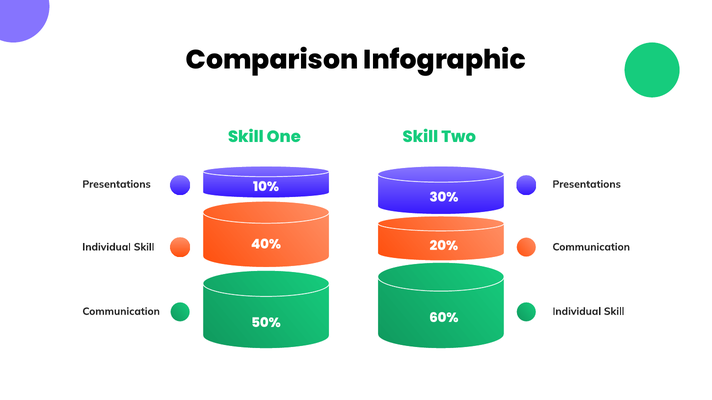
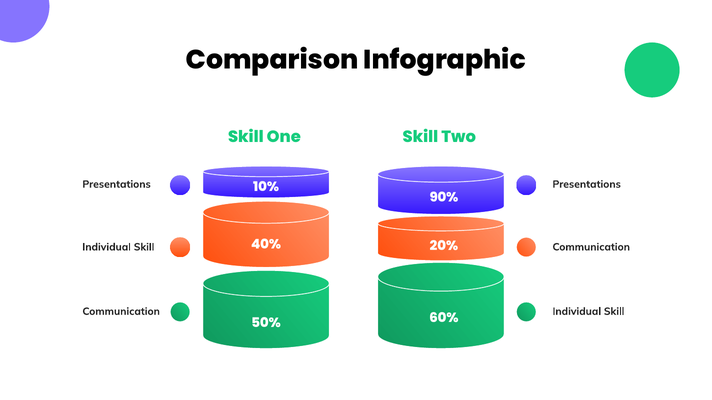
30%: 30% -> 90%
